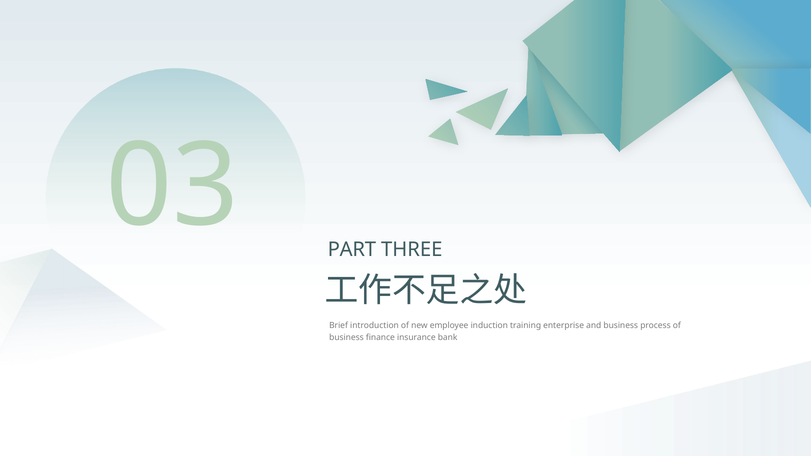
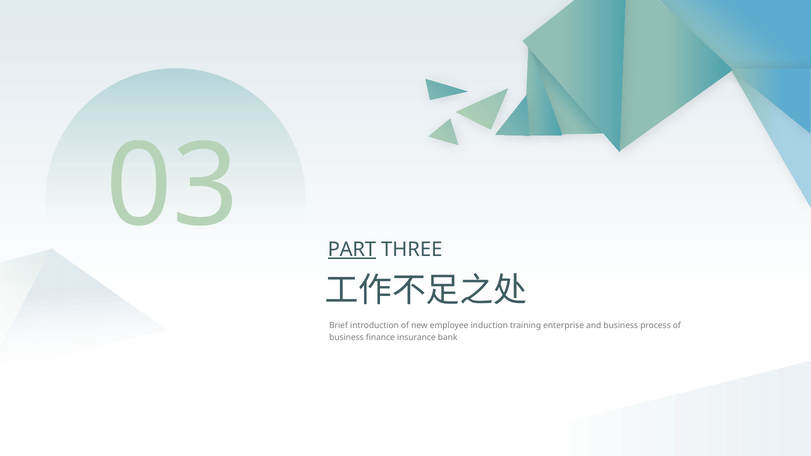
PART underline: none -> present
